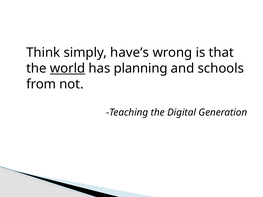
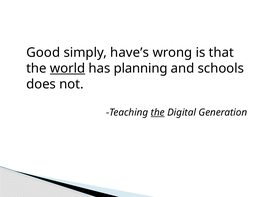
Think: Think -> Good
from: from -> does
the at (158, 113) underline: none -> present
